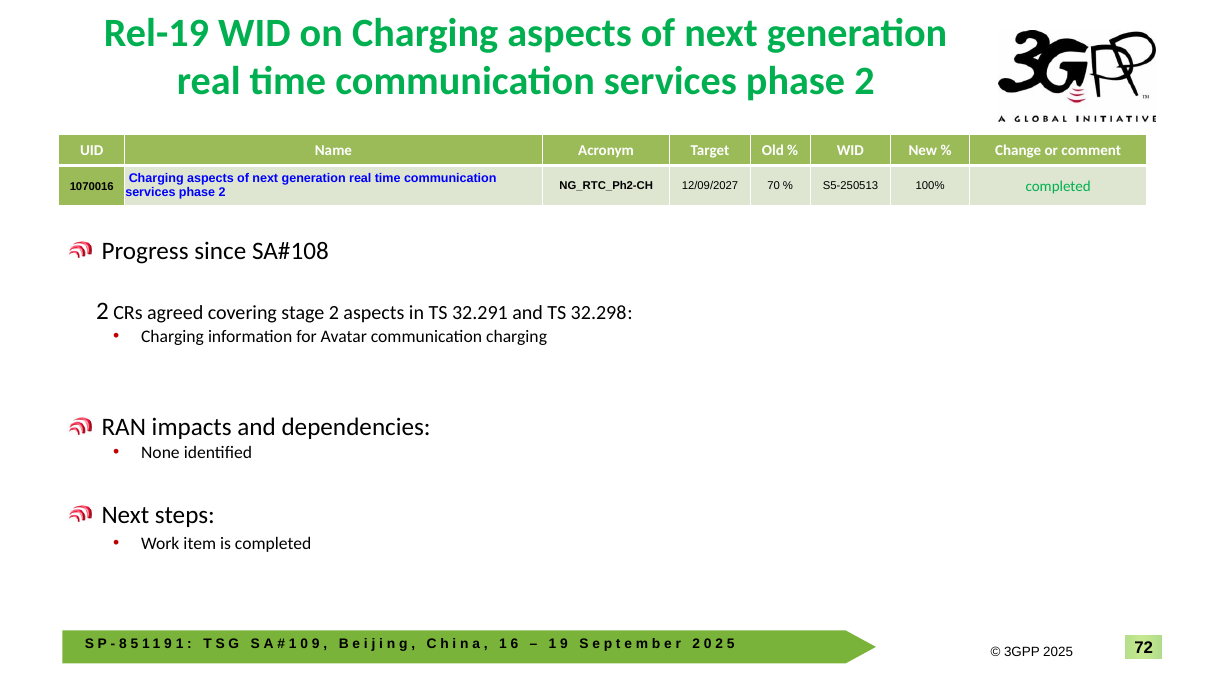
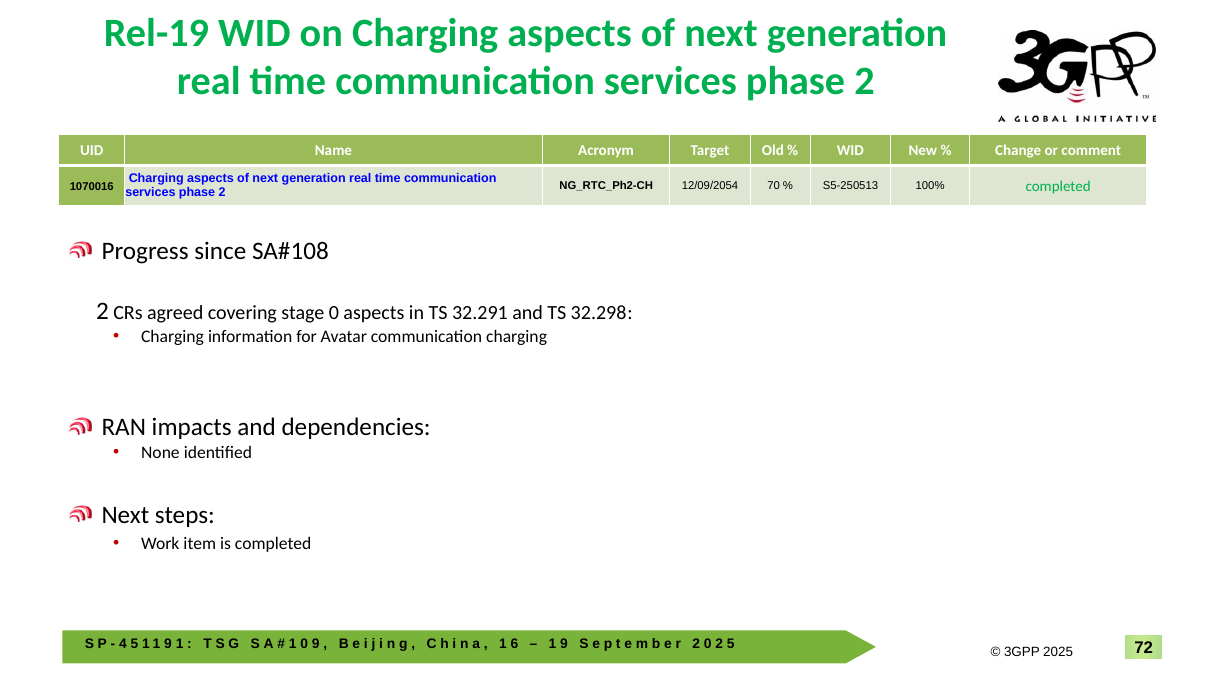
12/09/2027: 12/09/2027 -> 12/09/2054
stage 2: 2 -> 0
8: 8 -> 4
